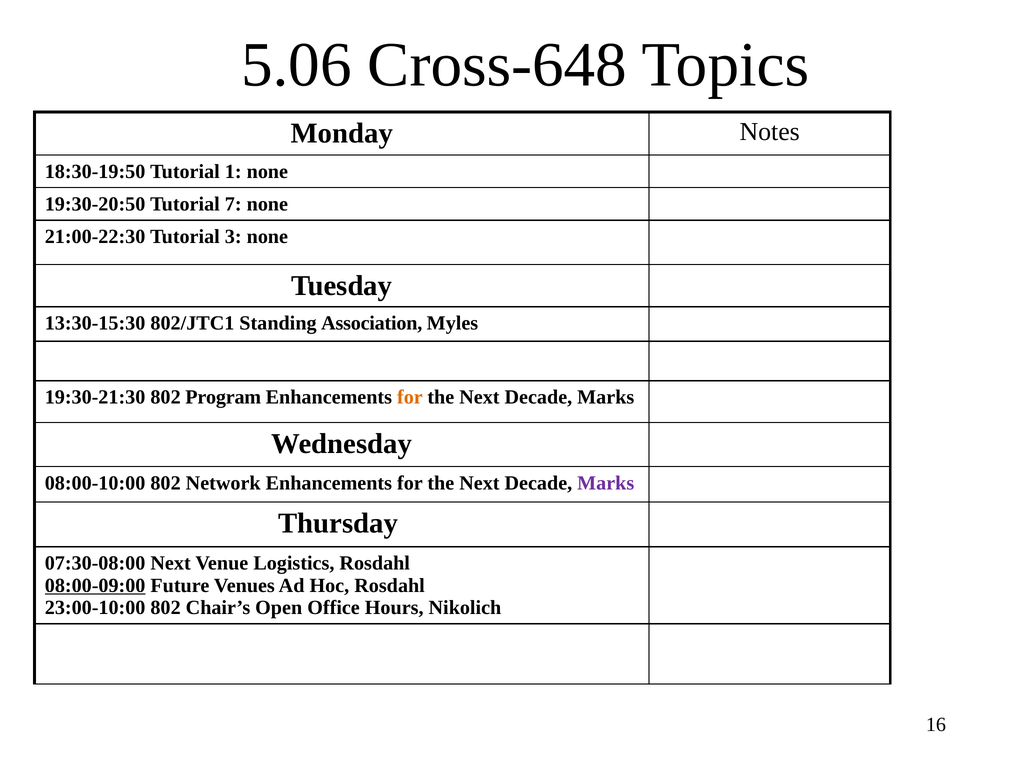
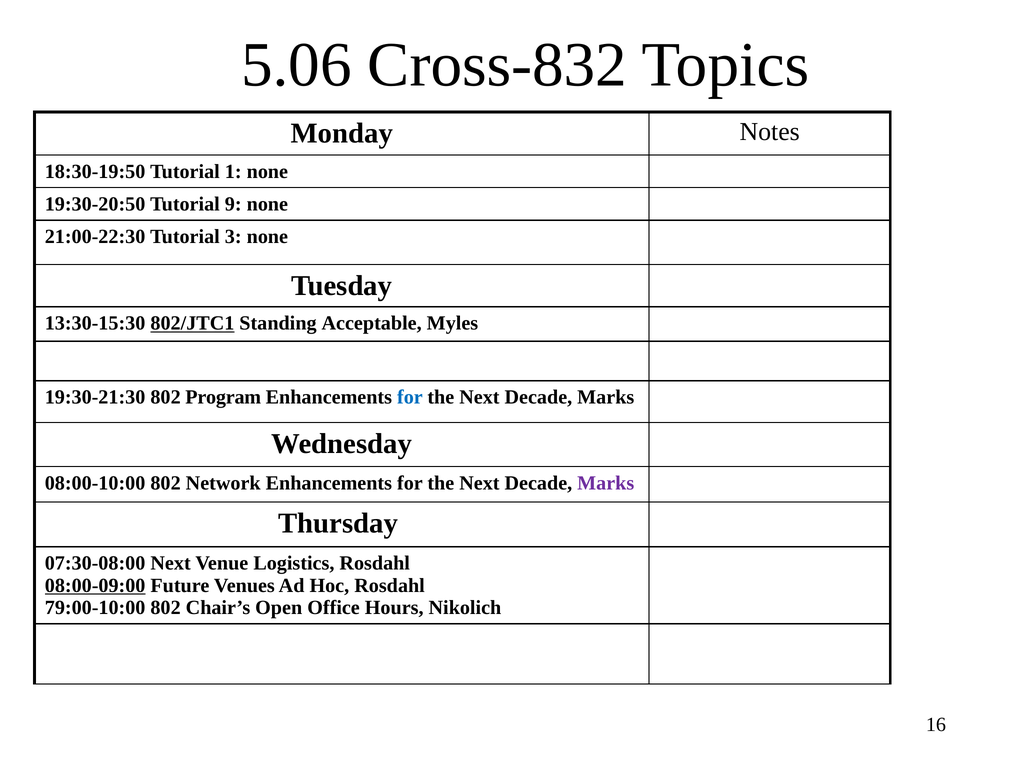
Cross-648: Cross-648 -> Cross-832
7: 7 -> 9
802/JTC1 underline: none -> present
Association: Association -> Acceptable
for at (410, 398) colour: orange -> blue
23:00-10:00: 23:00-10:00 -> 79:00-10:00
